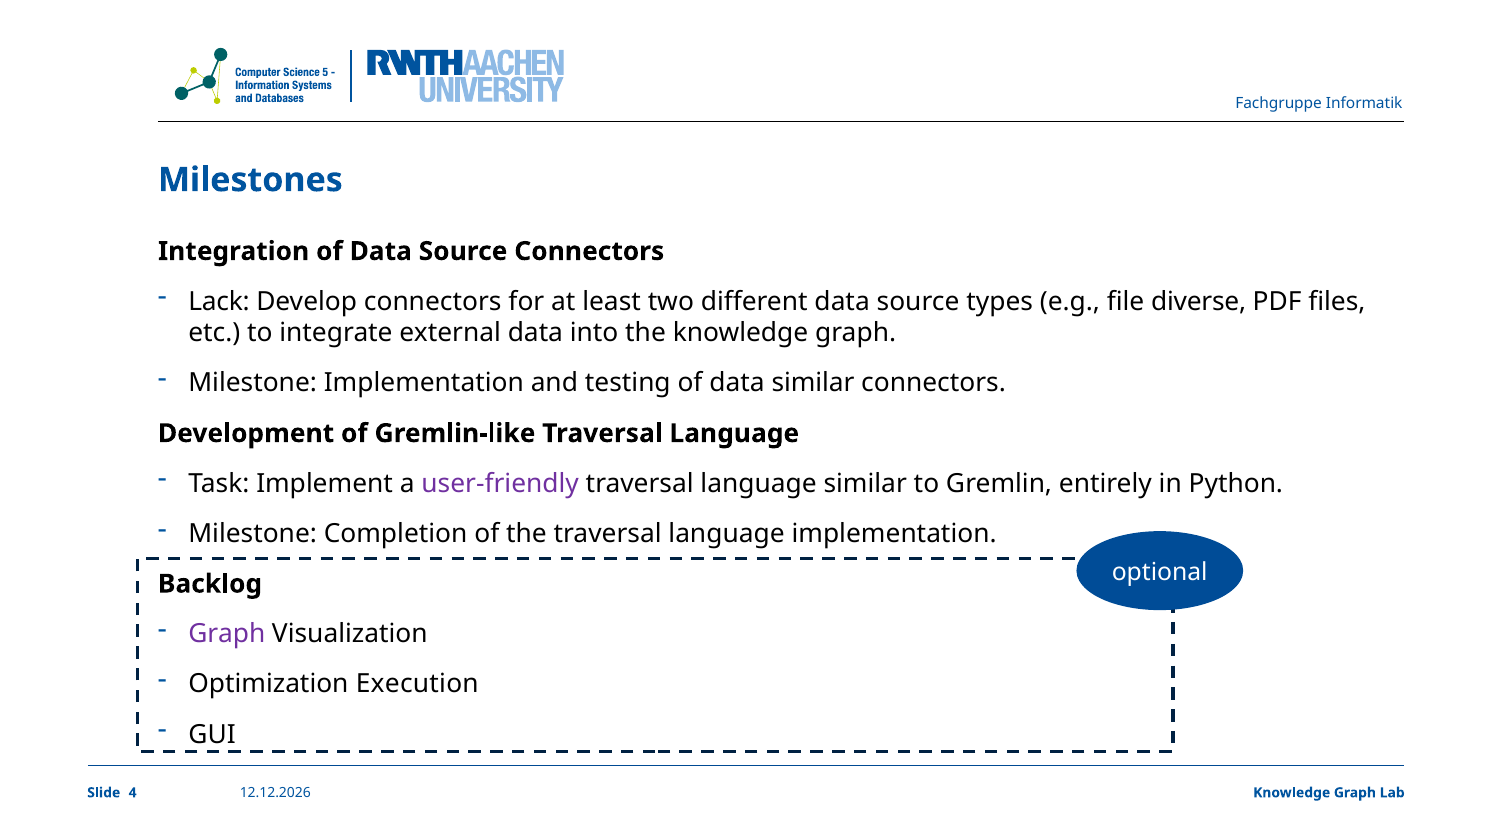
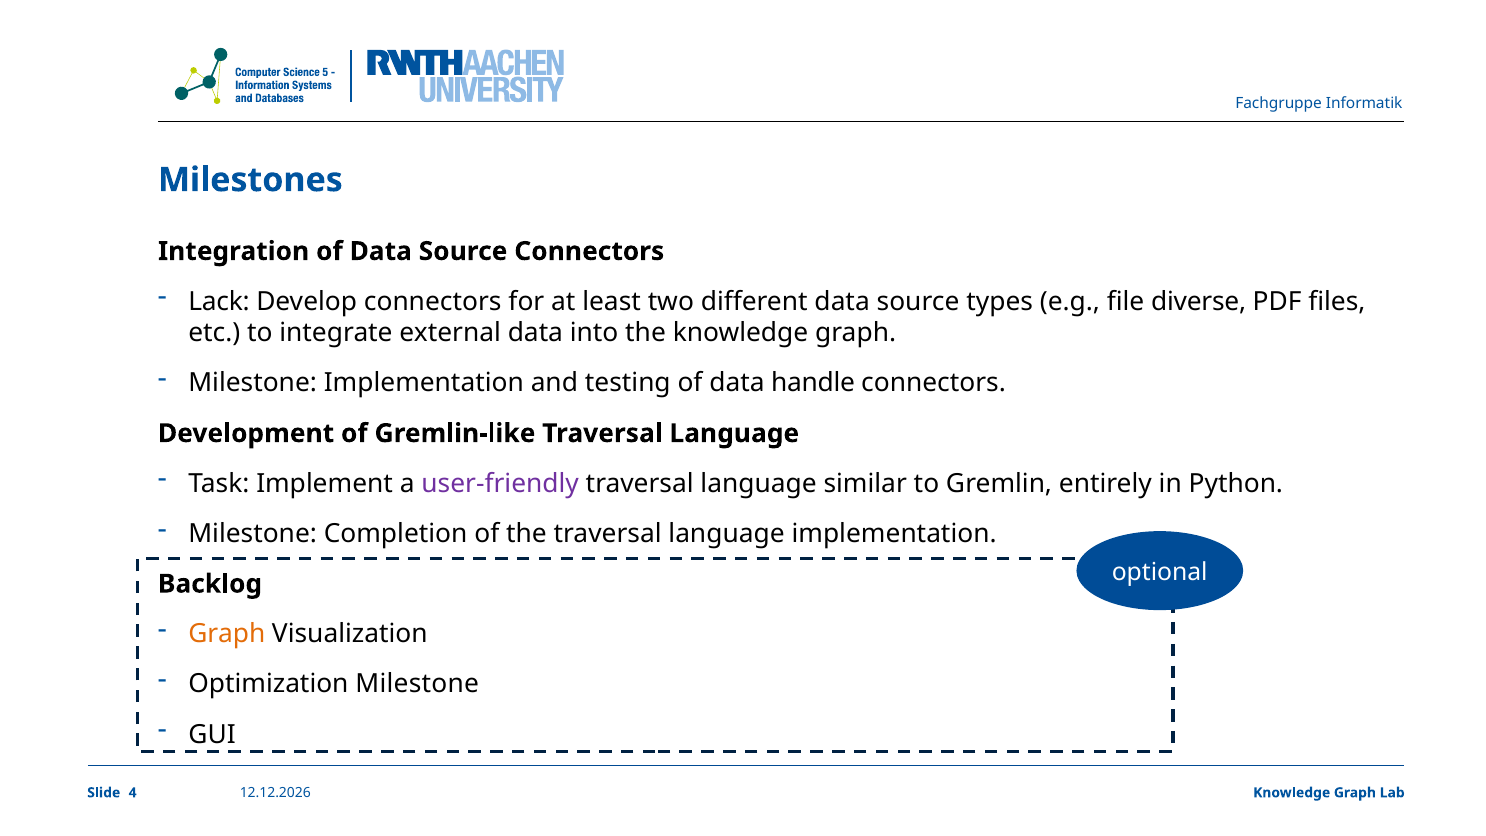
data similar: similar -> handle
Graph at (227, 634) colour: purple -> orange
Optimization Execution: Execution -> Milestone
